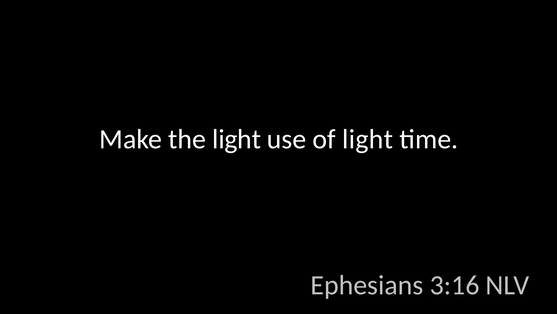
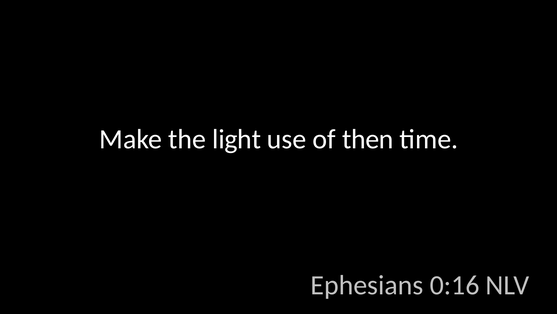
of light: light -> then
3:16: 3:16 -> 0:16
